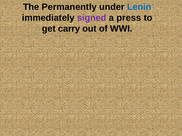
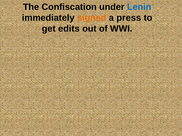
Permanently: Permanently -> Confiscation
signed colour: purple -> orange
carry: carry -> edits
